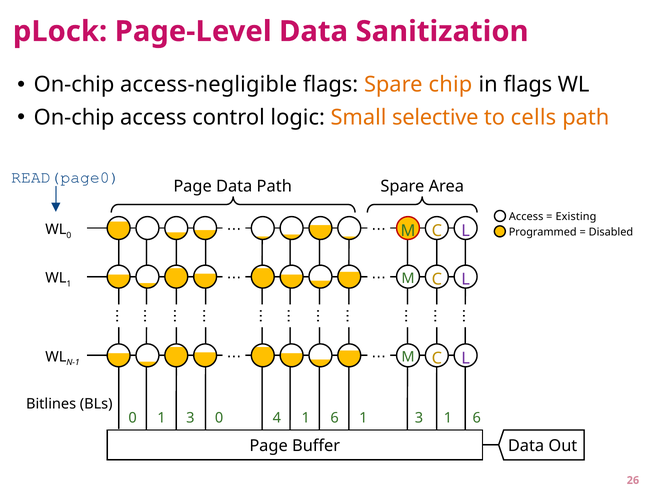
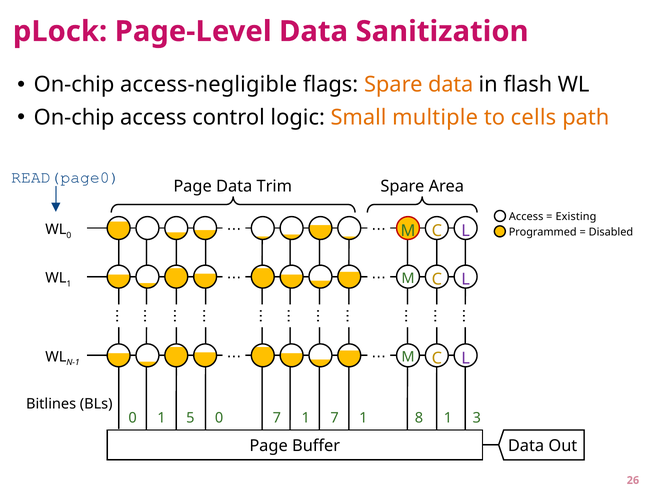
Spare chip: chip -> data
in flags: flags -> flash
selective: selective -> multiple
Data Path: Path -> Trim
0 1 3: 3 -> 5
0 4: 4 -> 7
6 at (335, 418): 6 -> 7
3 at (419, 418): 3 -> 8
6 at (477, 418): 6 -> 3
